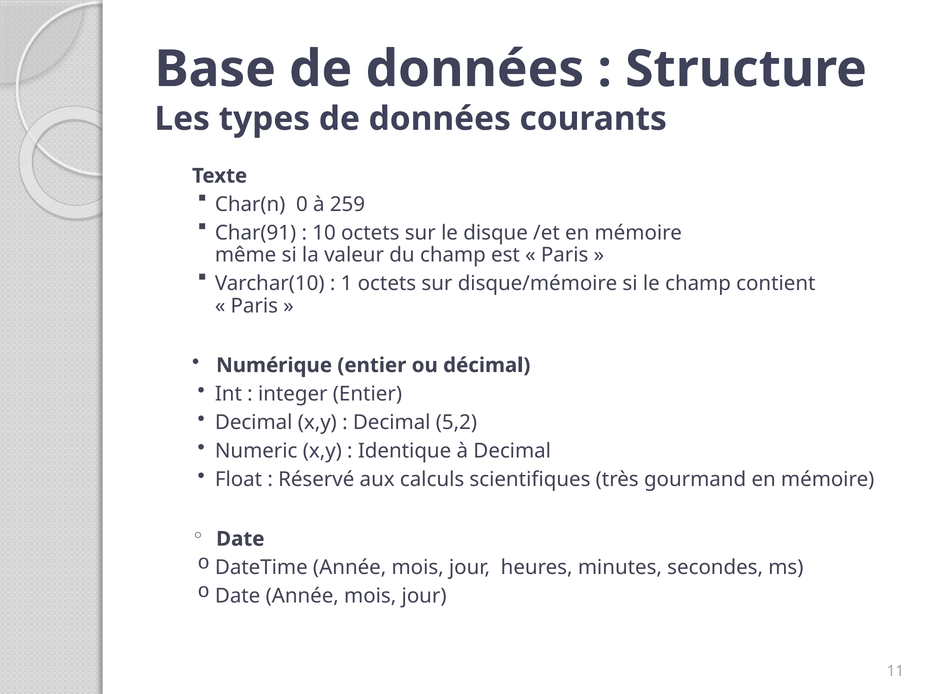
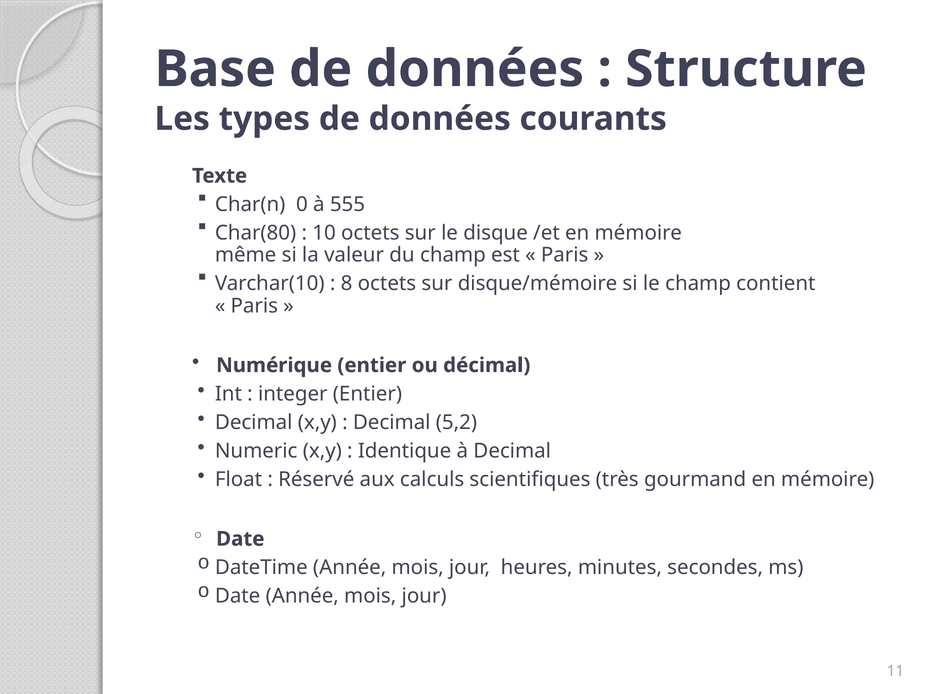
259: 259 -> 555
Char(91: Char(91 -> Char(80
1: 1 -> 8
